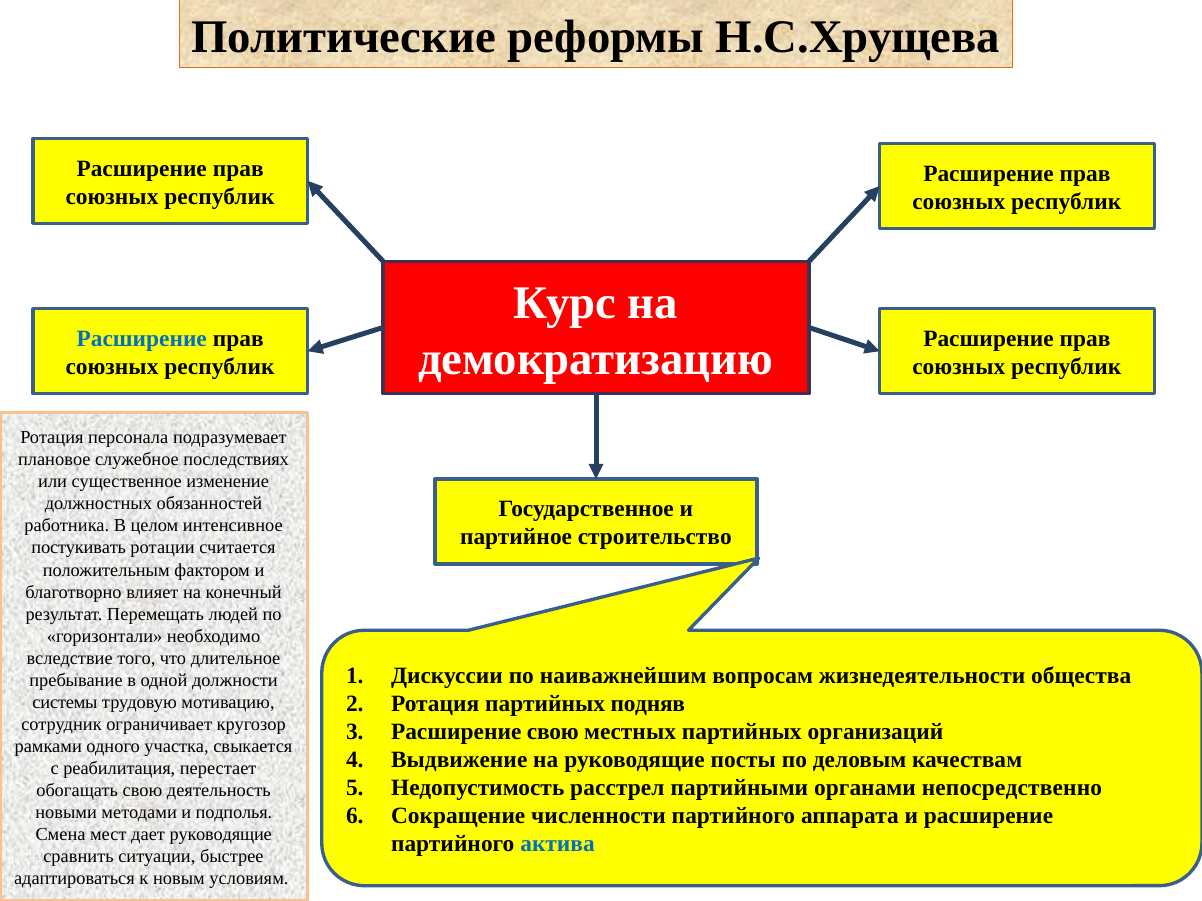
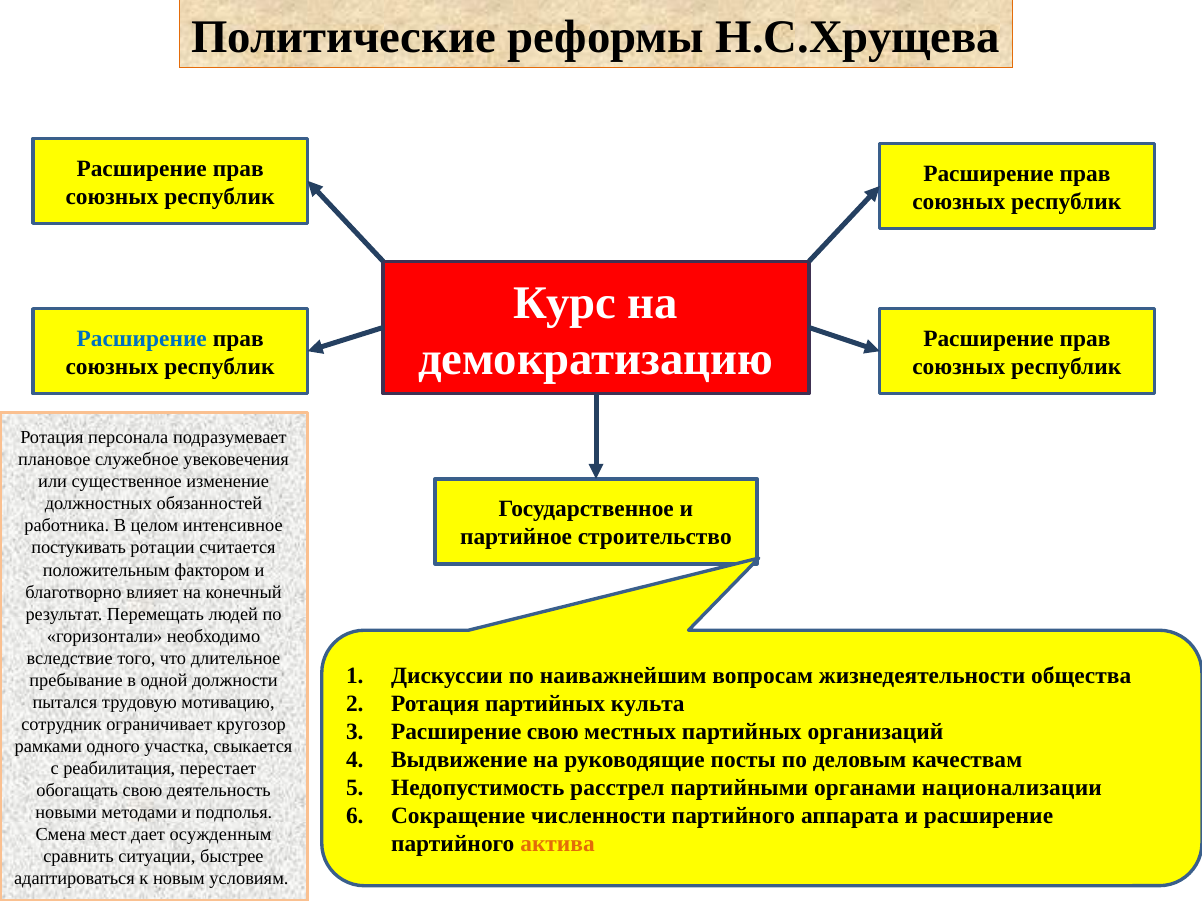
последствиях: последствиях -> увековечения
подняв: подняв -> культа
системы: системы -> пытался
непосредственно: непосредственно -> национализации
дает руководящие: руководящие -> осужденным
актива colour: blue -> orange
